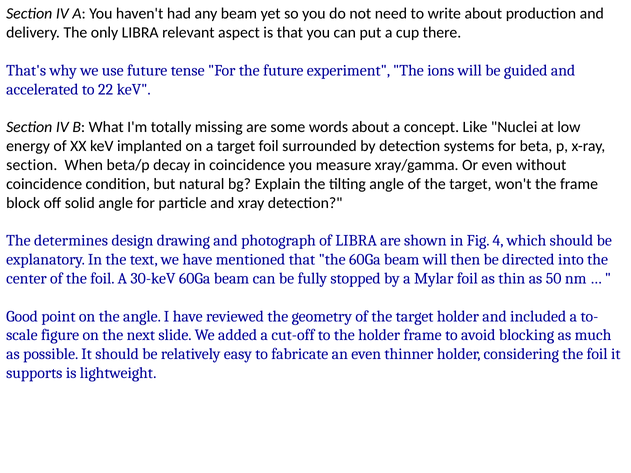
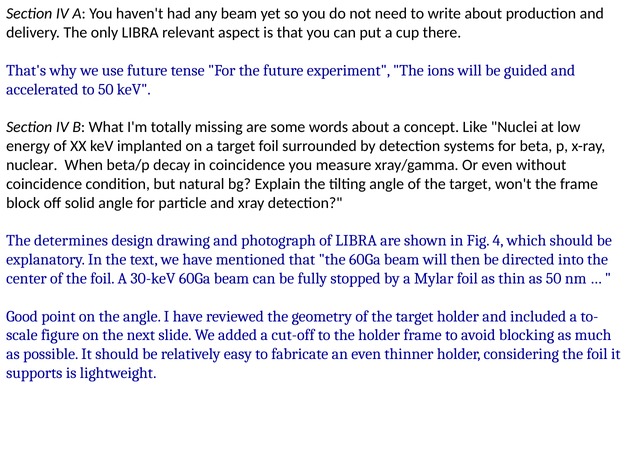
to 22: 22 -> 50
section at (32, 165): section -> nuclear
